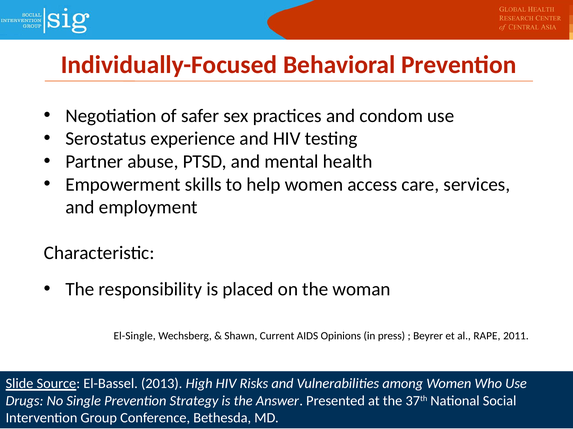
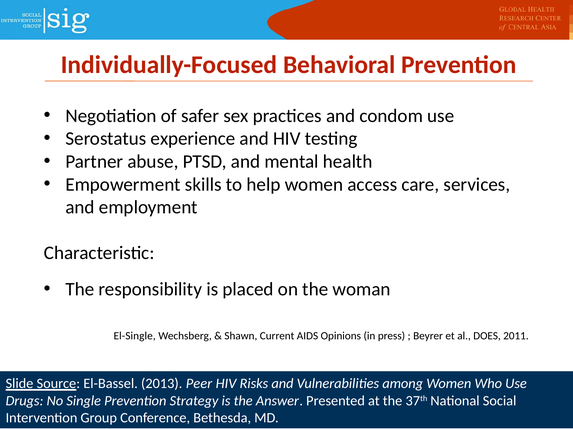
RAPE: RAPE -> DOES
High: High -> Peer
